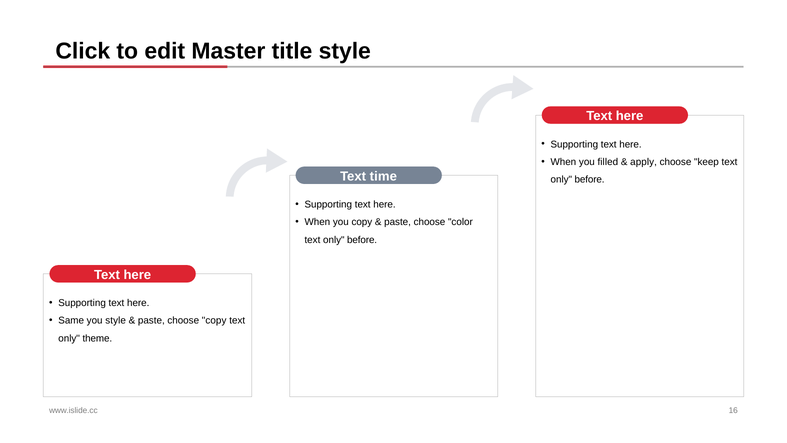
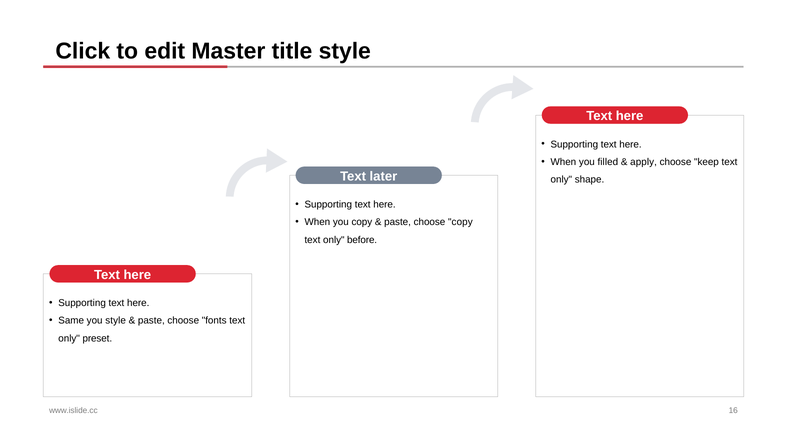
time: time -> later
before at (590, 180): before -> shape
choose color: color -> copy
choose copy: copy -> fonts
theme: theme -> preset
